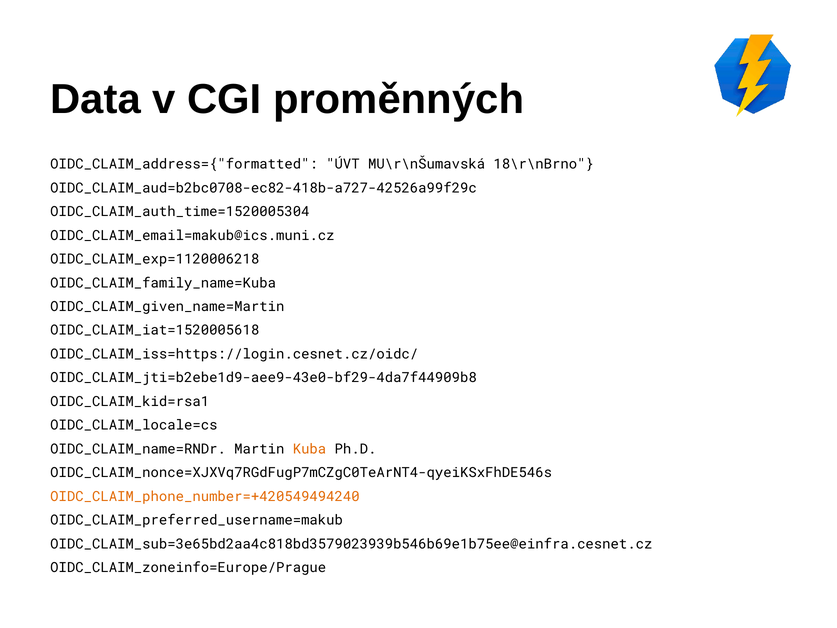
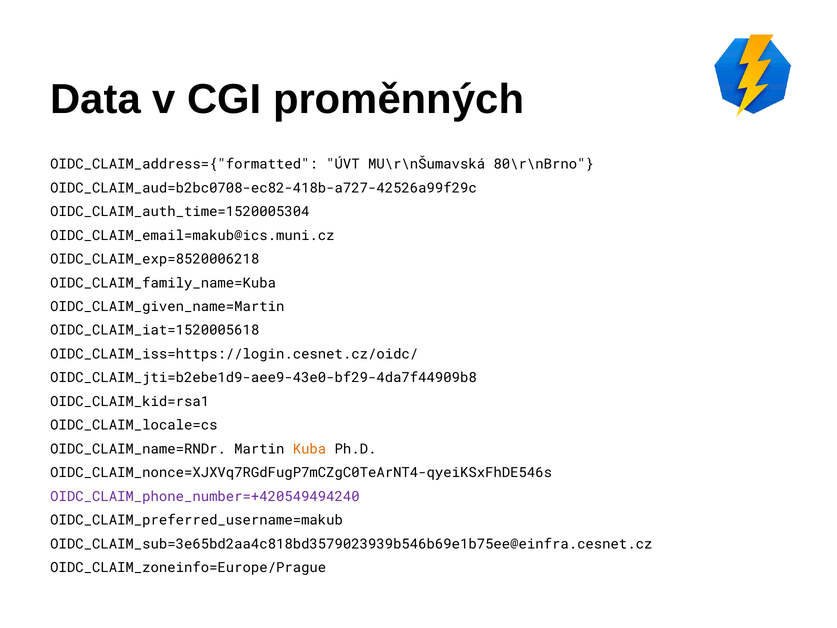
18\r\nBrno: 18\r\nBrno -> 80\r\nBrno
OIDC_CLAIM_exp=1120006218: OIDC_CLAIM_exp=1120006218 -> OIDC_CLAIM_exp=8520006218
OIDC_CLAIM_phone_number=+420549494240 colour: orange -> purple
